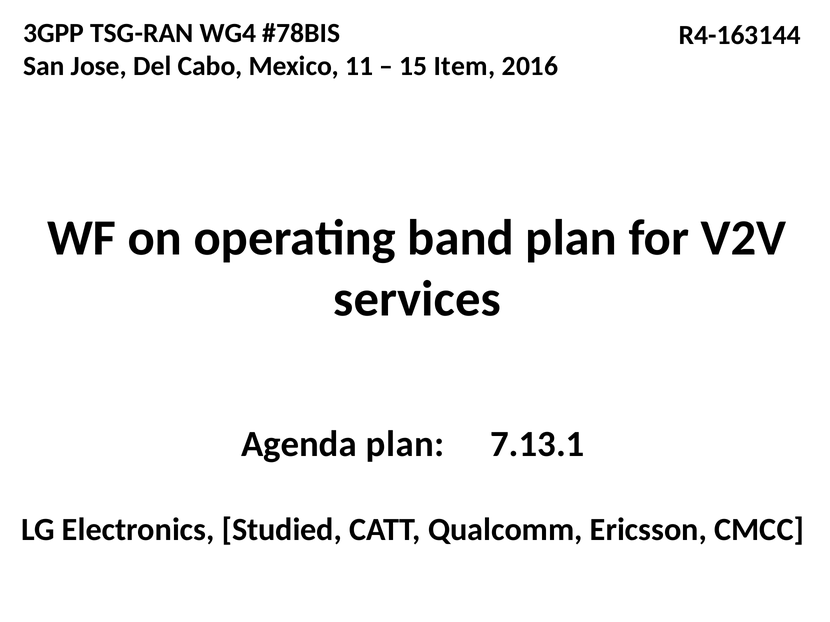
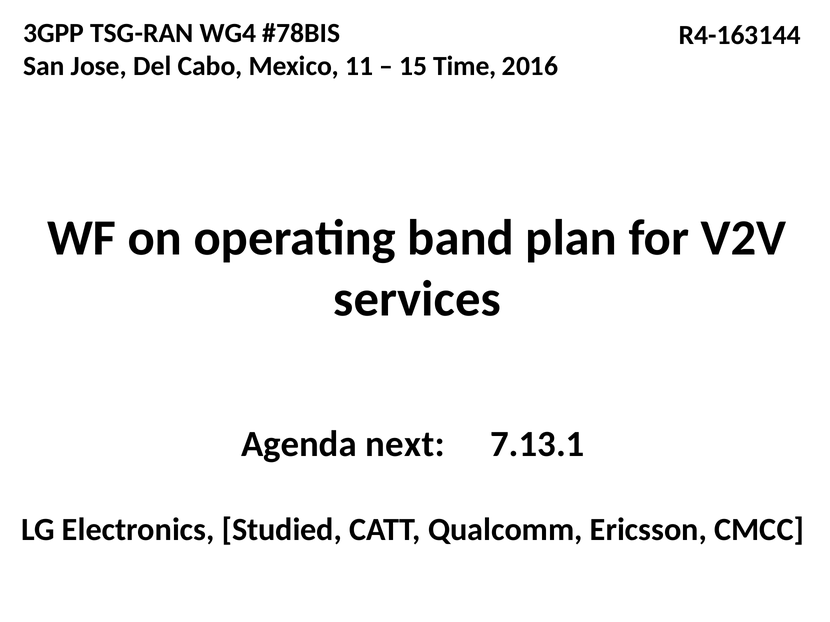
Item: Item -> Time
Agenda plan: plan -> next
